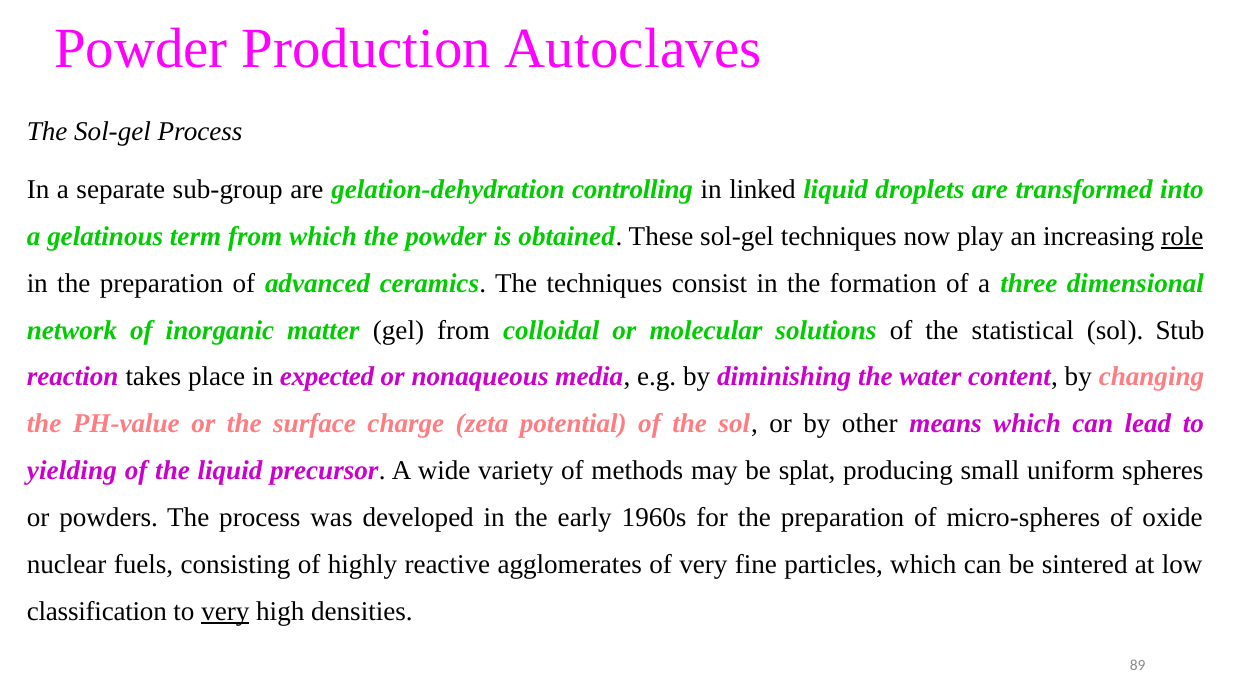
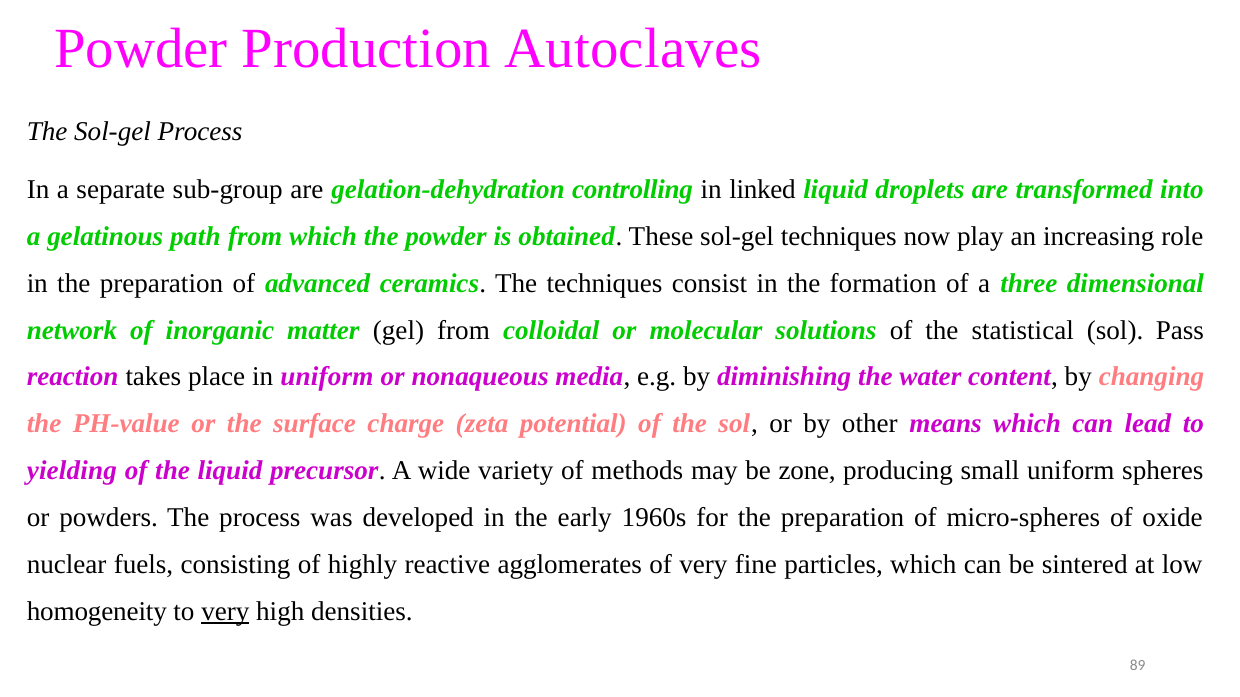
term: term -> path
role underline: present -> none
Stub: Stub -> Pass
in expected: expected -> uniform
splat: splat -> zone
classification: classification -> homogeneity
